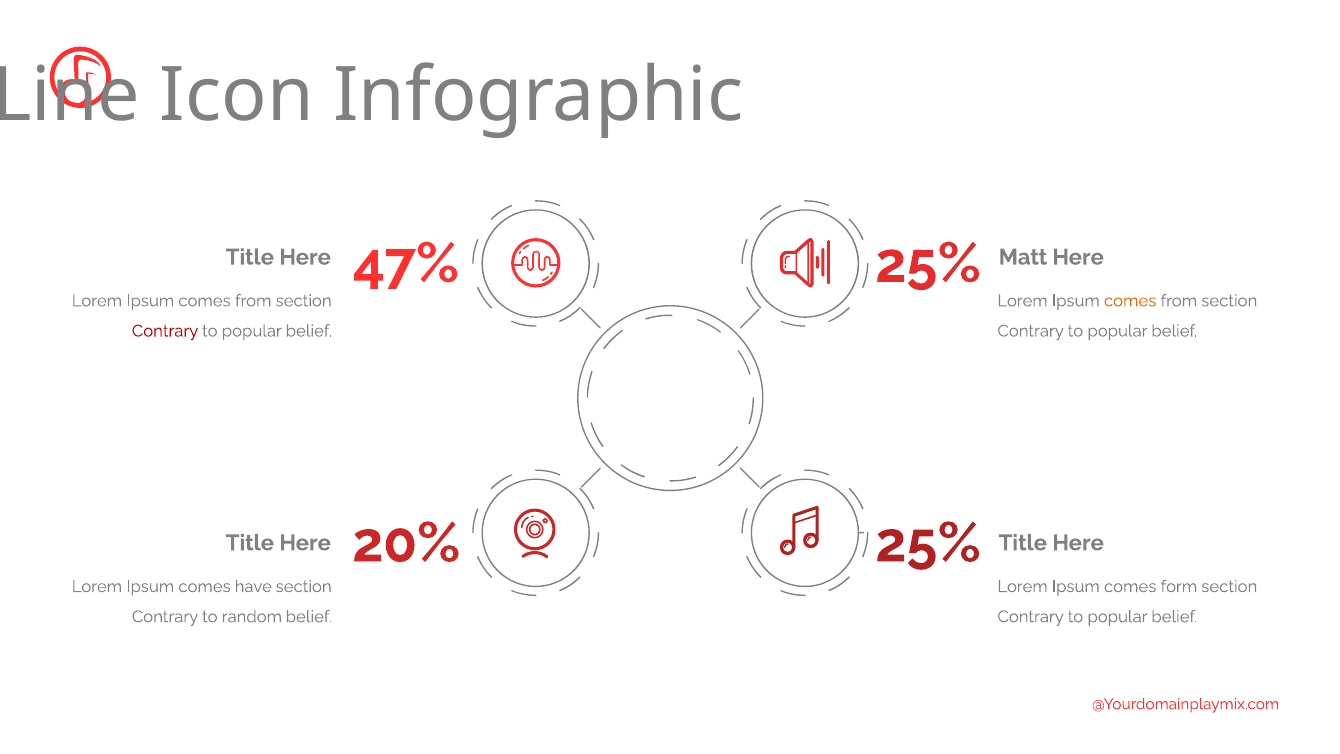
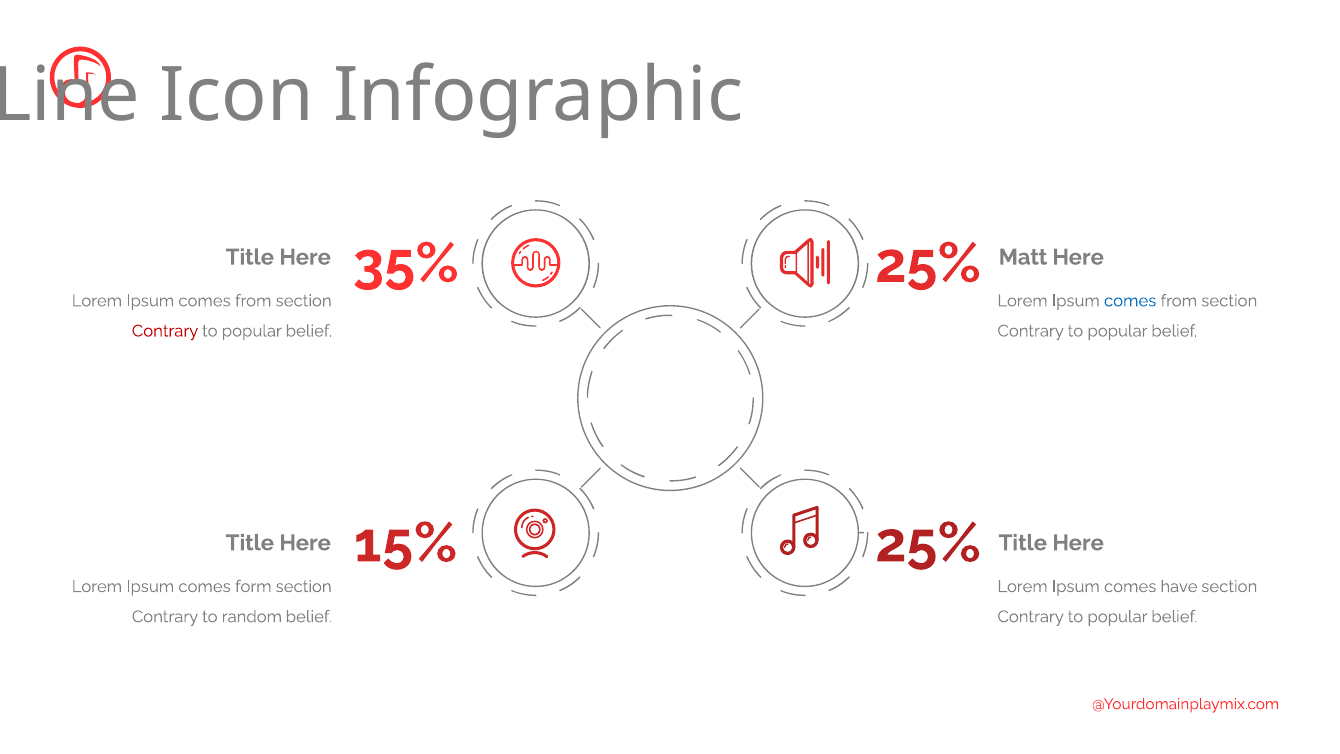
47%: 47% -> 35%
comes at (1130, 301) colour: orange -> blue
20%: 20% -> 15%
have: have -> form
form: form -> have
